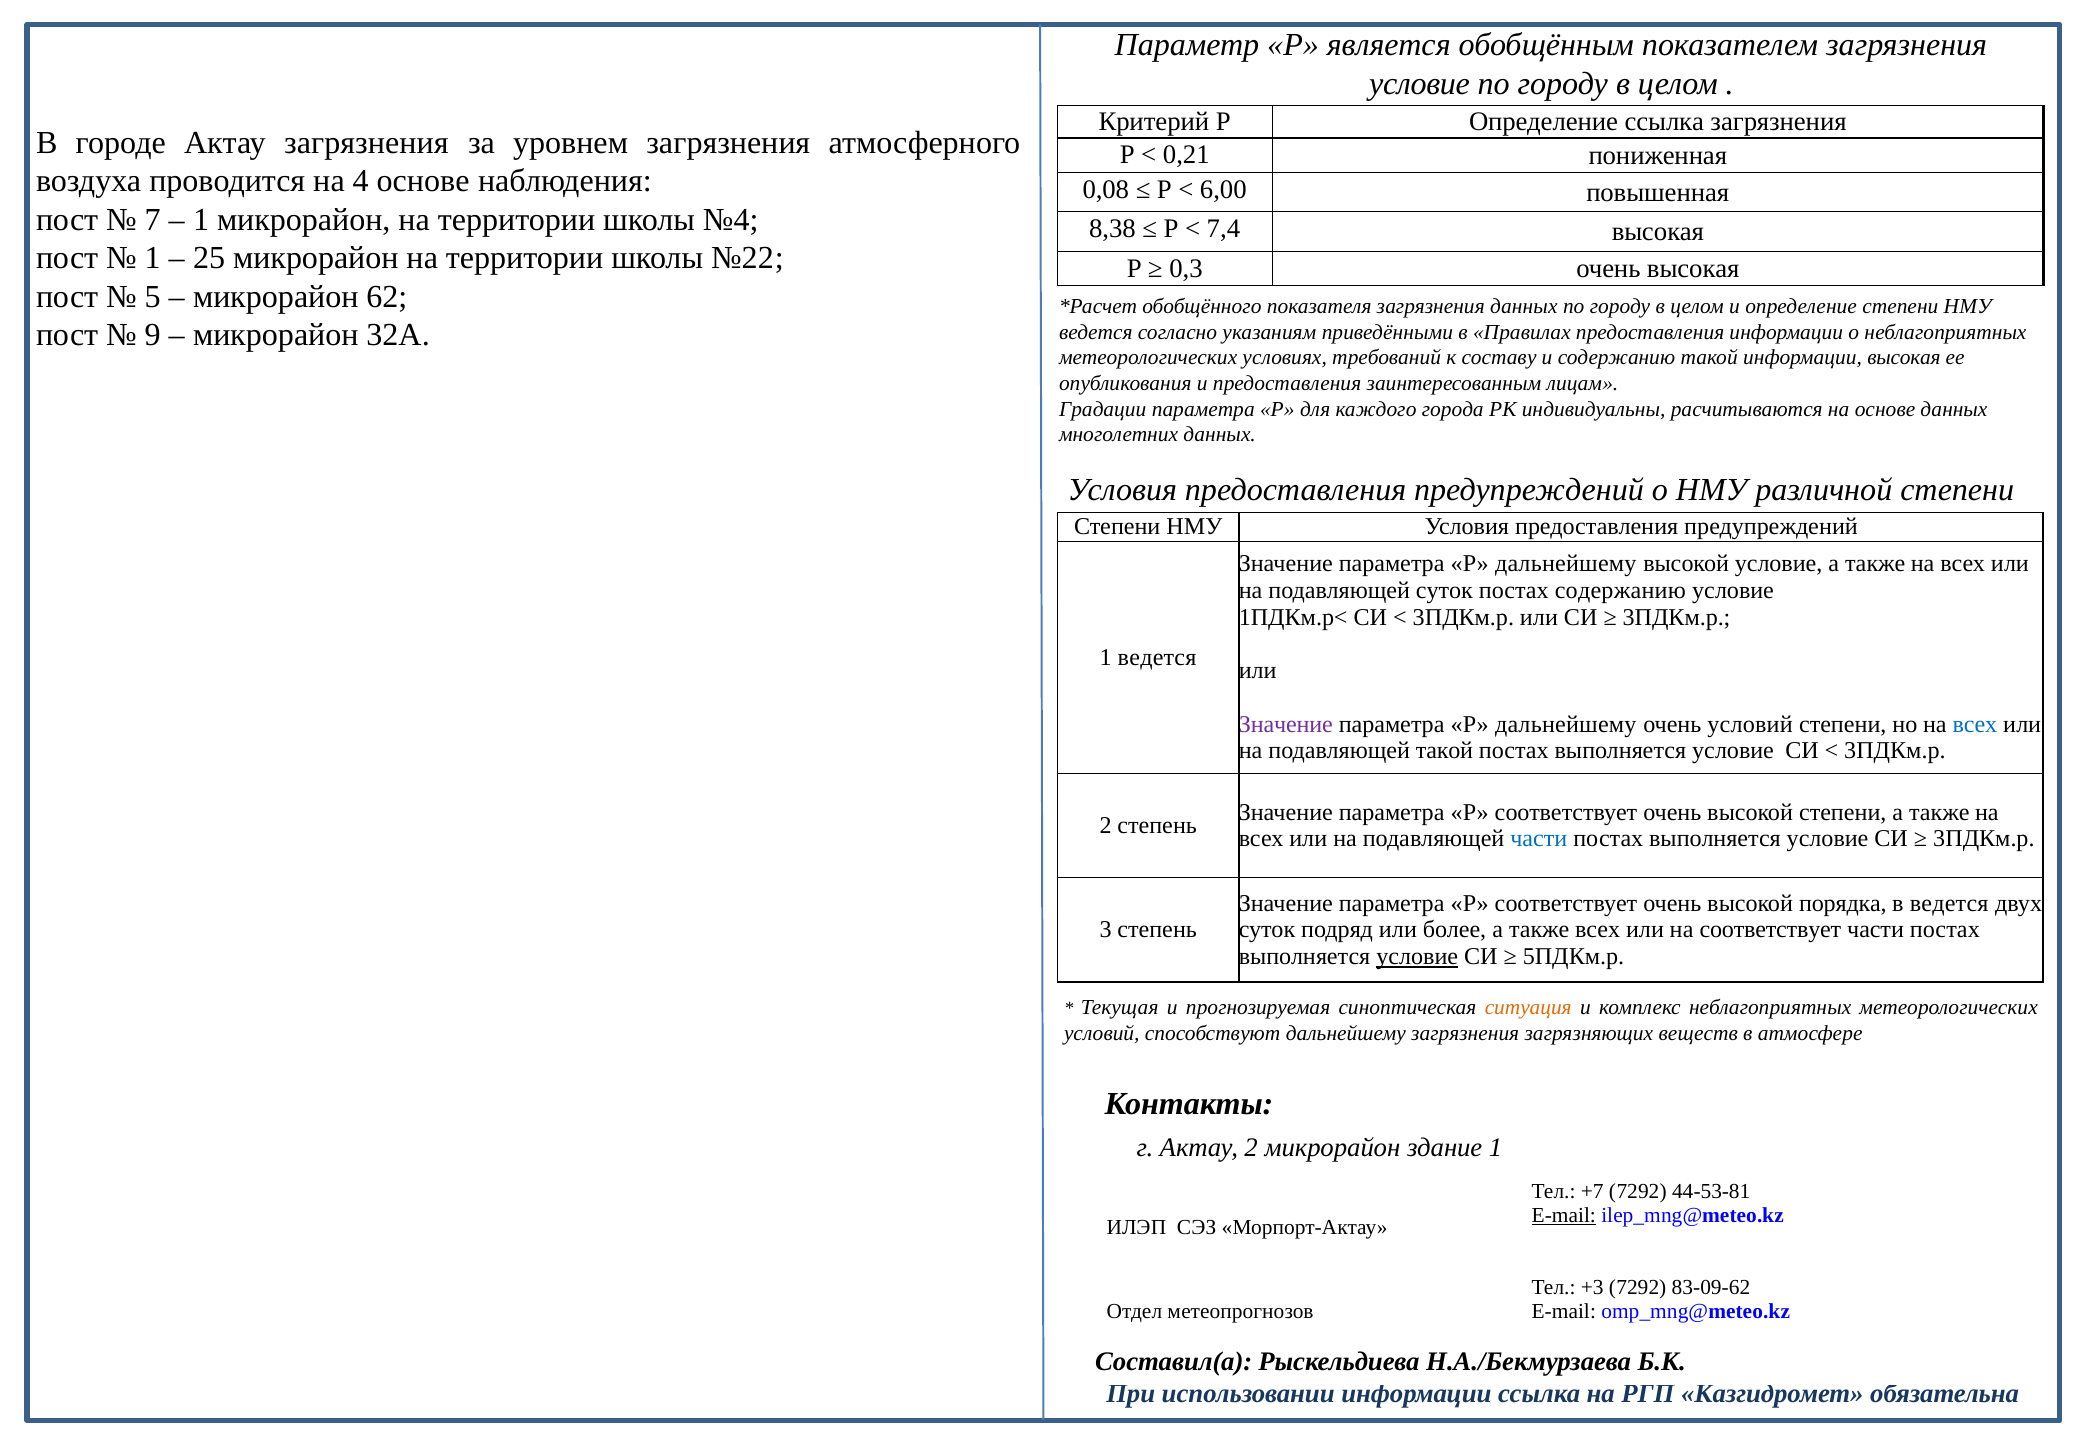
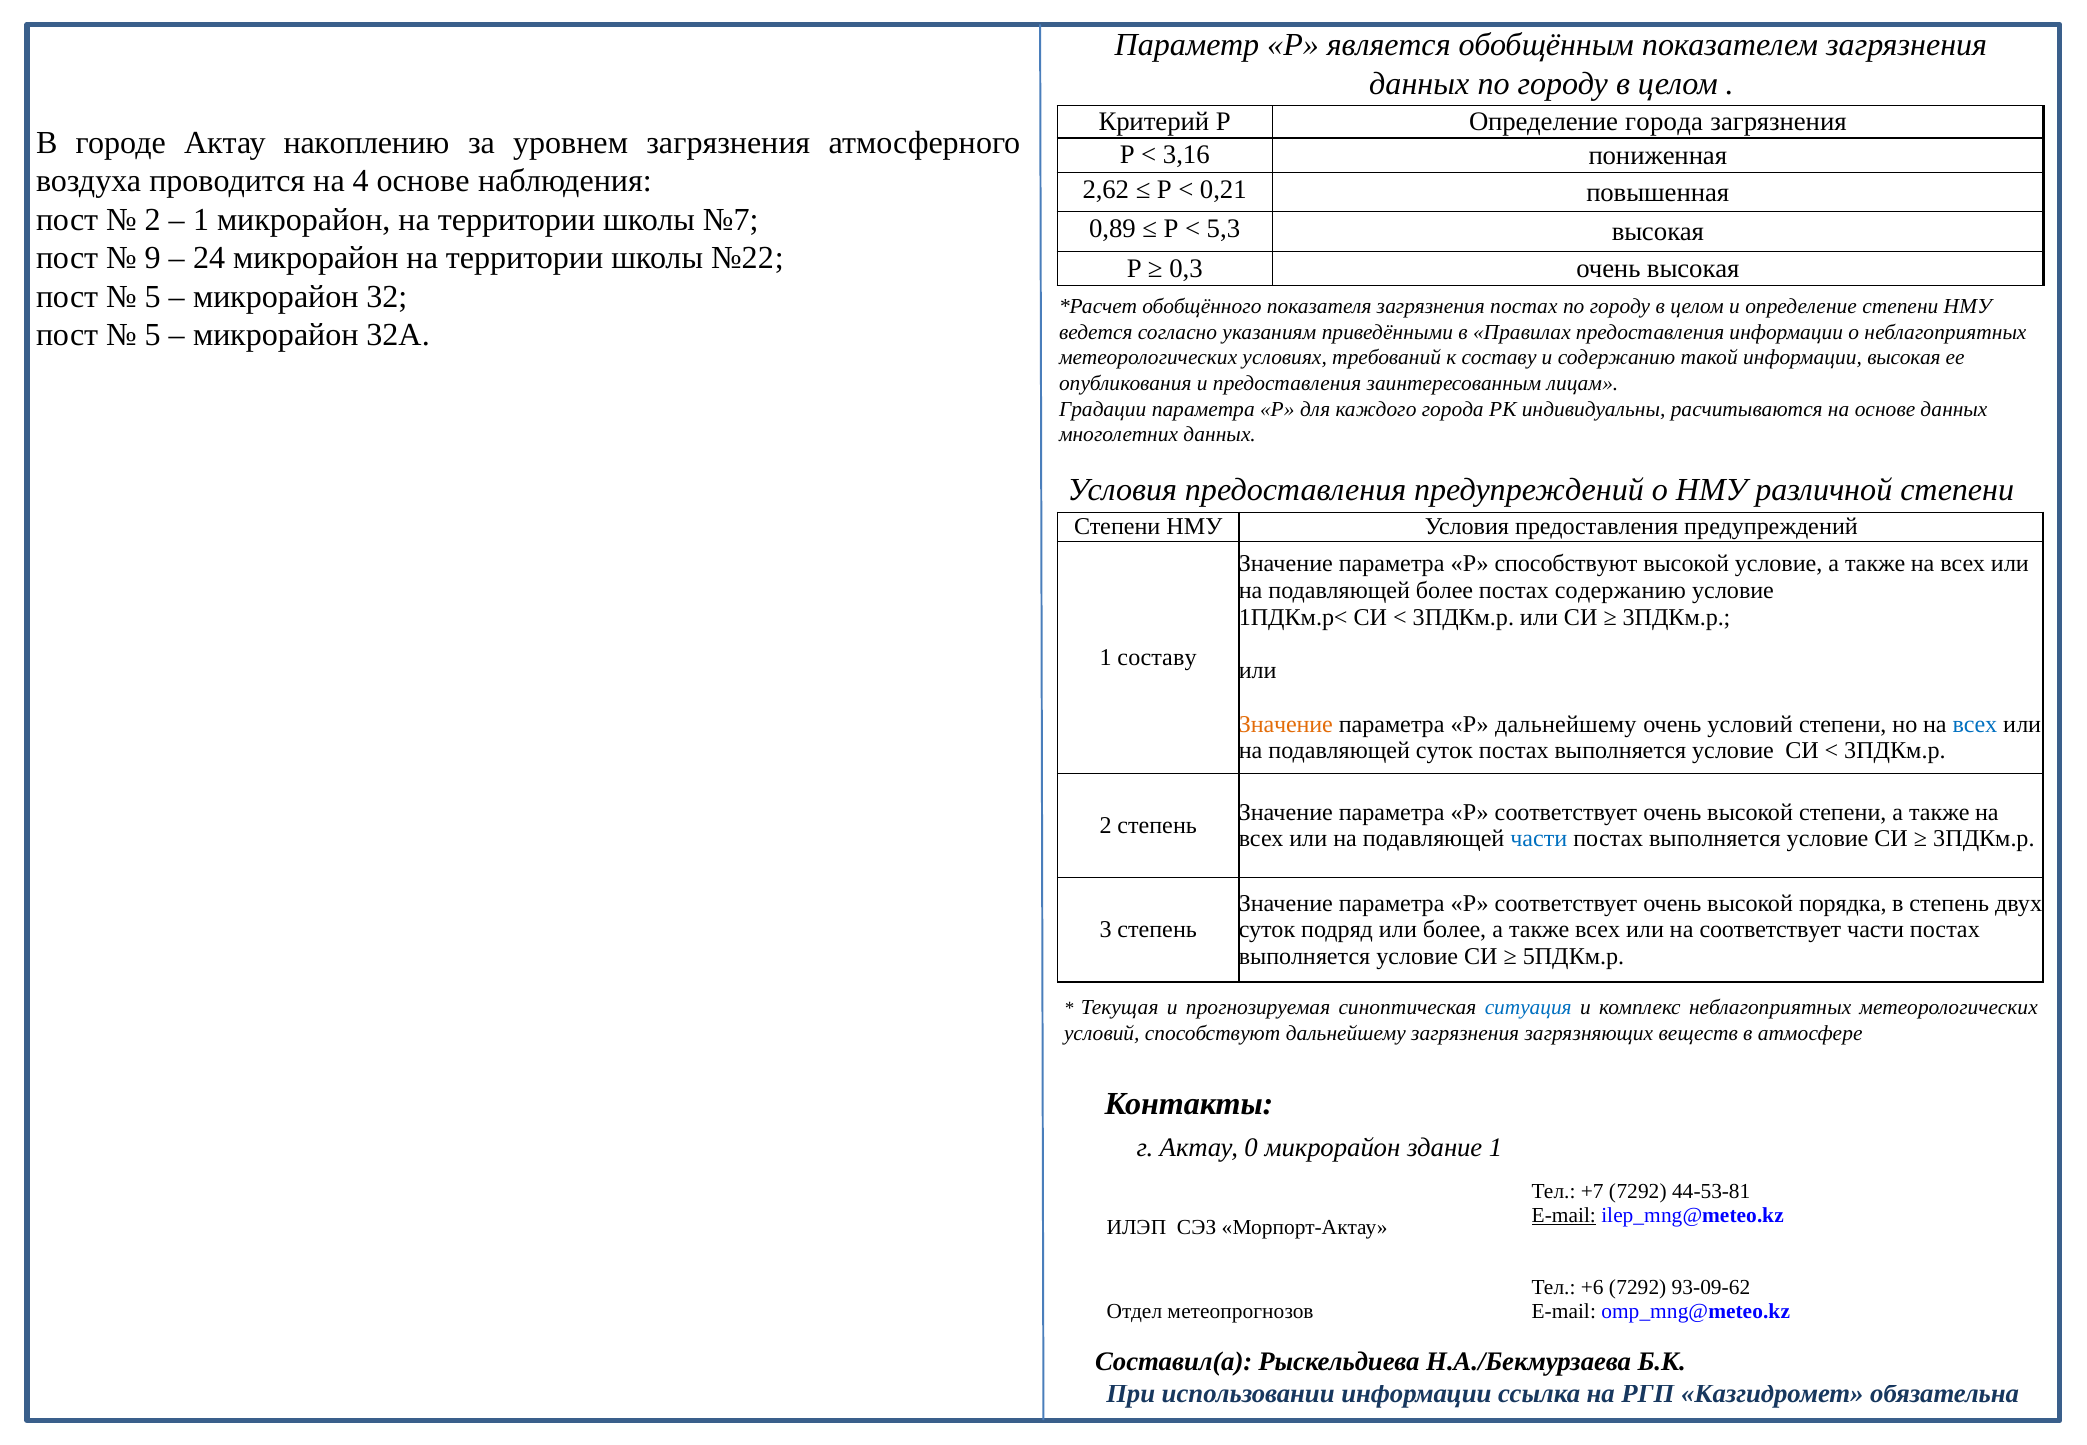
условие at (1419, 84): условие -> данных
Определение ссылка: ссылка -> города
Актау загрязнения: загрязнения -> накоплению
0,21: 0,21 -> 3,16
0,08: 0,08 -> 2,62
6,00: 6,00 -> 0,21
7 at (153, 220): 7 -> 2
№4: №4 -> №7
8,38: 8,38 -> 0,89
7,4: 7,4 -> 5,3
1 at (153, 258): 1 -> 9
25: 25 -> 24
62: 62 -> 32
загрязнения данных: данных -> постах
9 at (153, 335): 9 -> 5
дальнейшему at (1566, 564): дальнейшему -> способствуют
подавляющей суток: суток -> более
1 ведется: ведется -> составу
Значение at (1286, 724) colour: purple -> orange
подавляющей такой: такой -> суток
в ведется: ведется -> степень
условие at (1417, 957) underline: present -> none
ситуация colour: orange -> blue
Актау 2: 2 -> 0
+3: +3 -> +6
83-09-62: 83-09-62 -> 93-09-62
